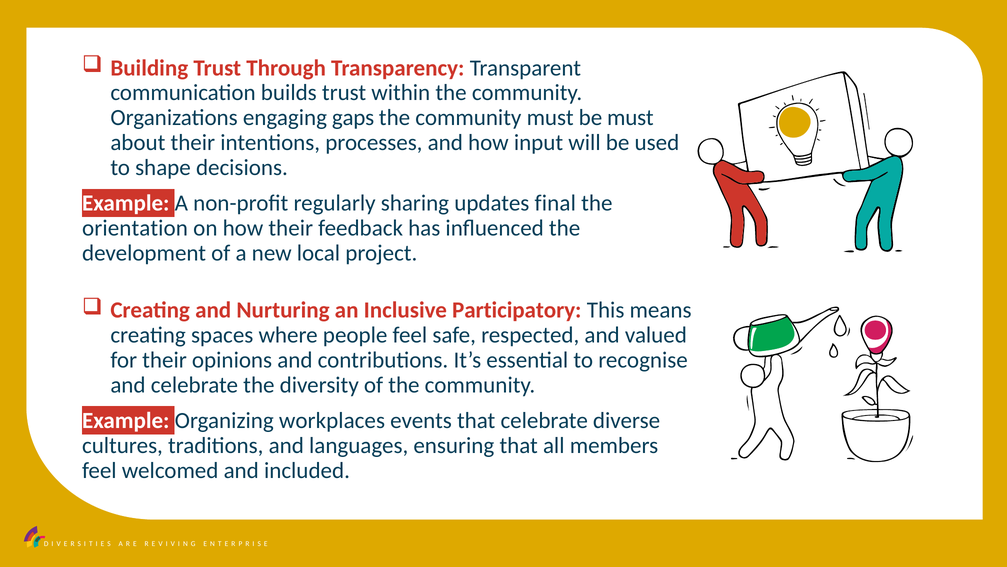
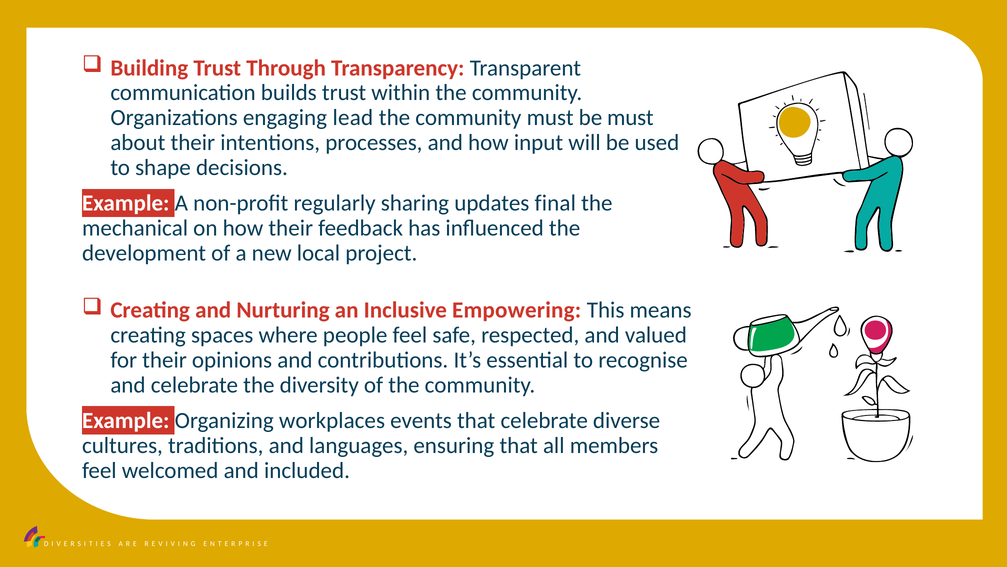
gaps: gaps -> lead
orientation: orientation -> mechanical
Participatory: Participatory -> Empowering
